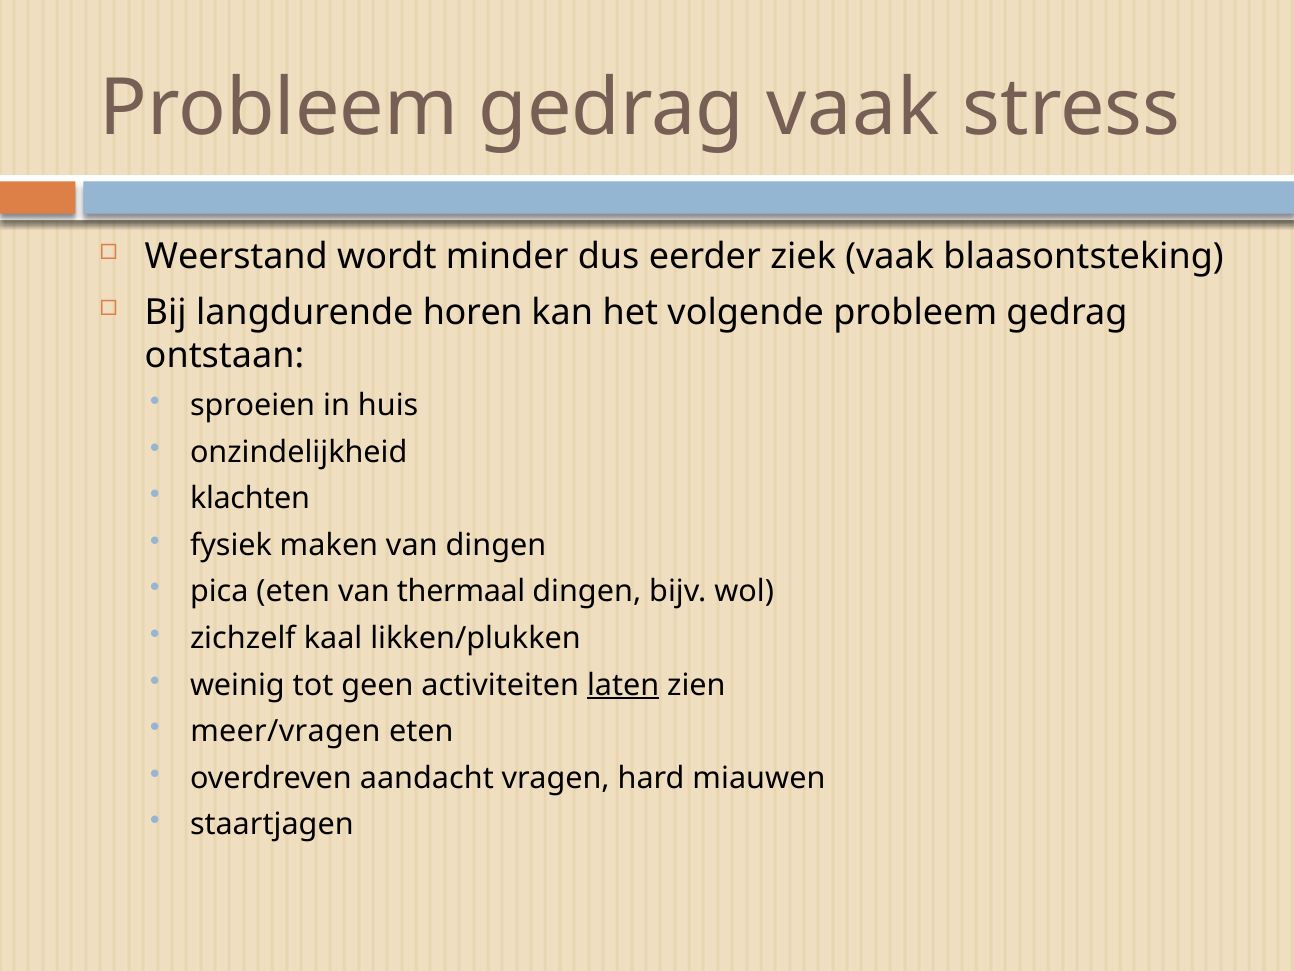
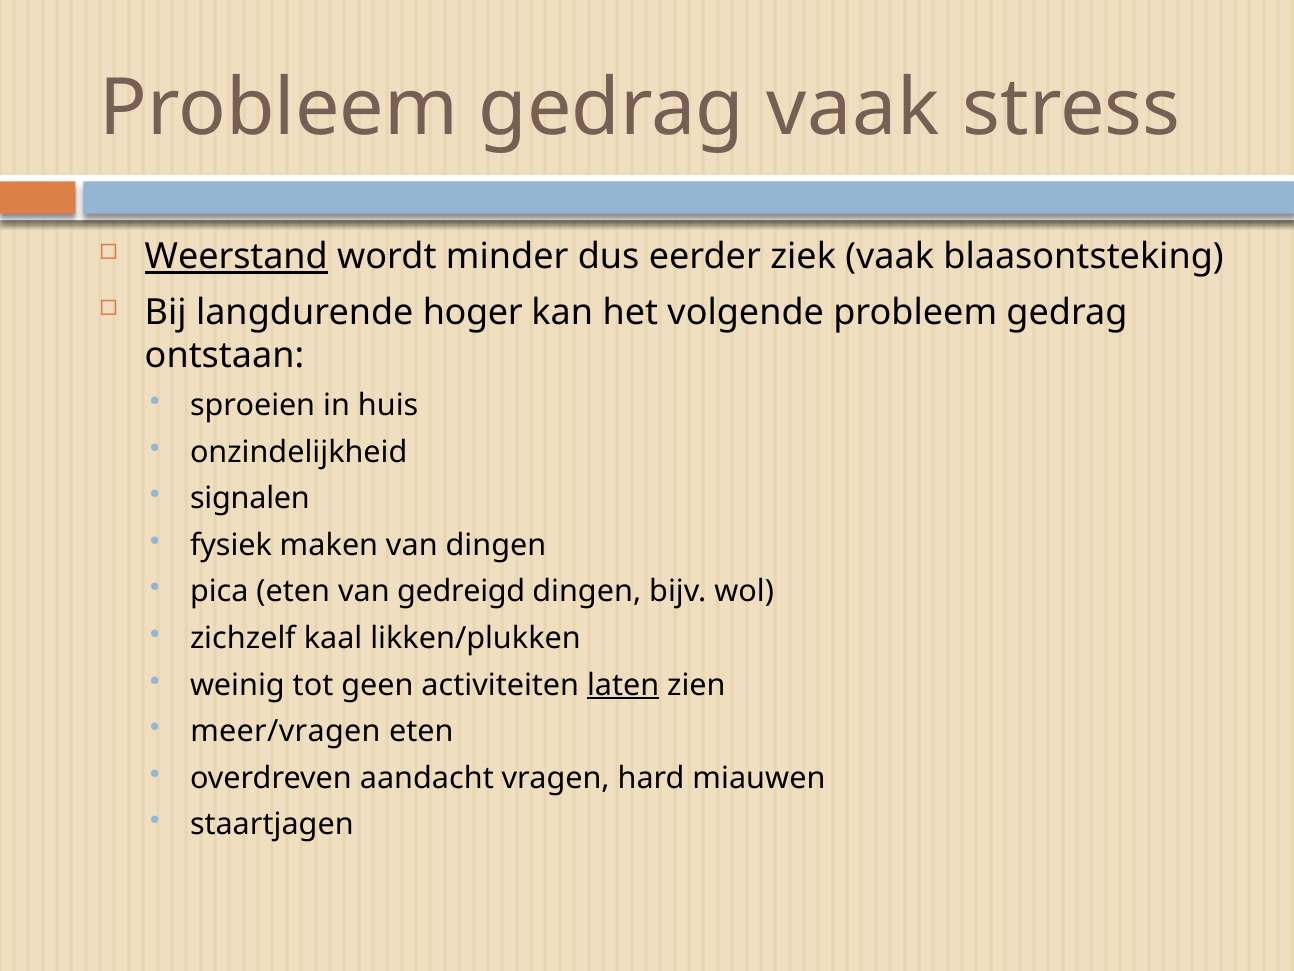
Weerstand underline: none -> present
horen: horen -> hoger
klachten: klachten -> signalen
thermaal: thermaal -> gedreigd
